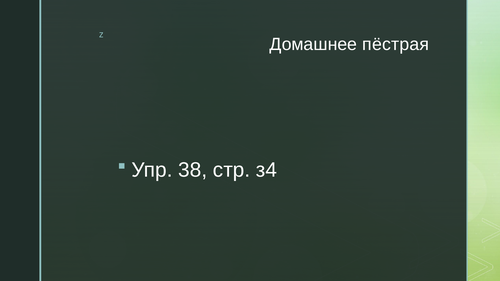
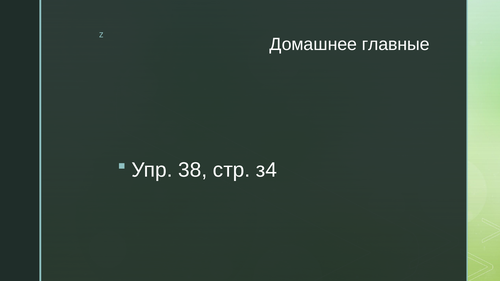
пёстрая: пёстрая -> главные
